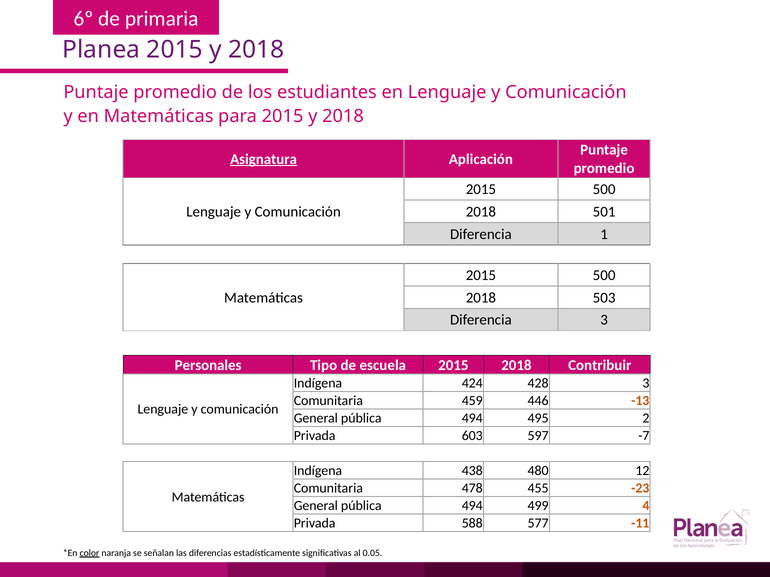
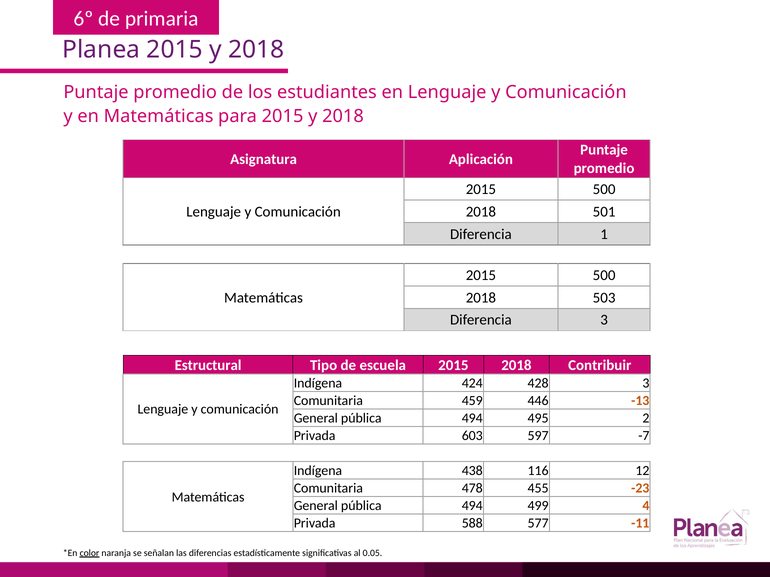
Asignatura underline: present -> none
Personales: Personales -> Estructural
480: 480 -> 116
